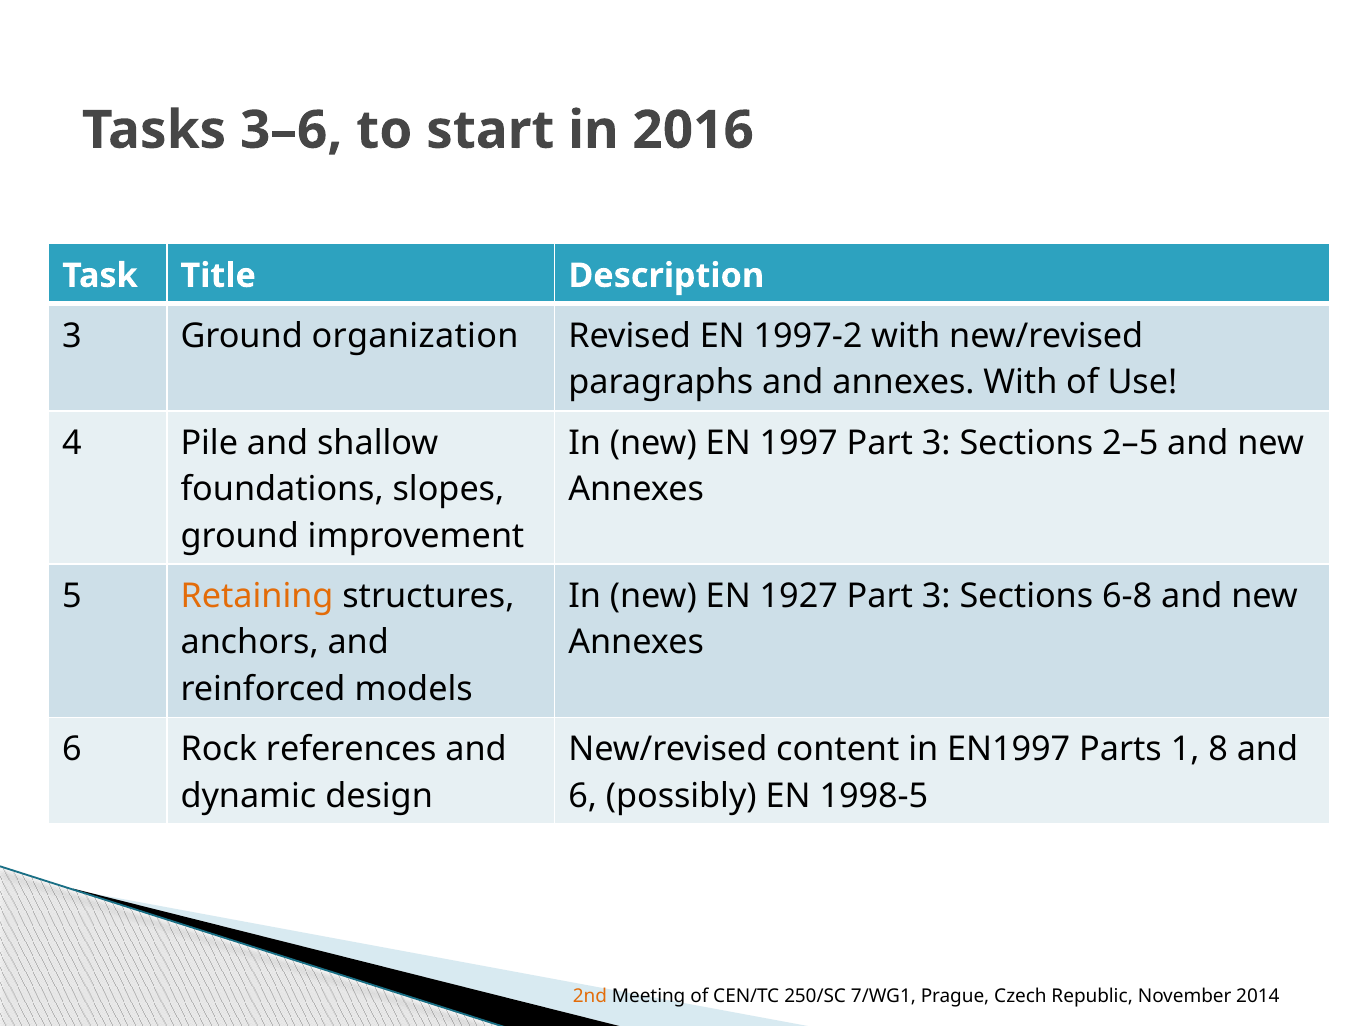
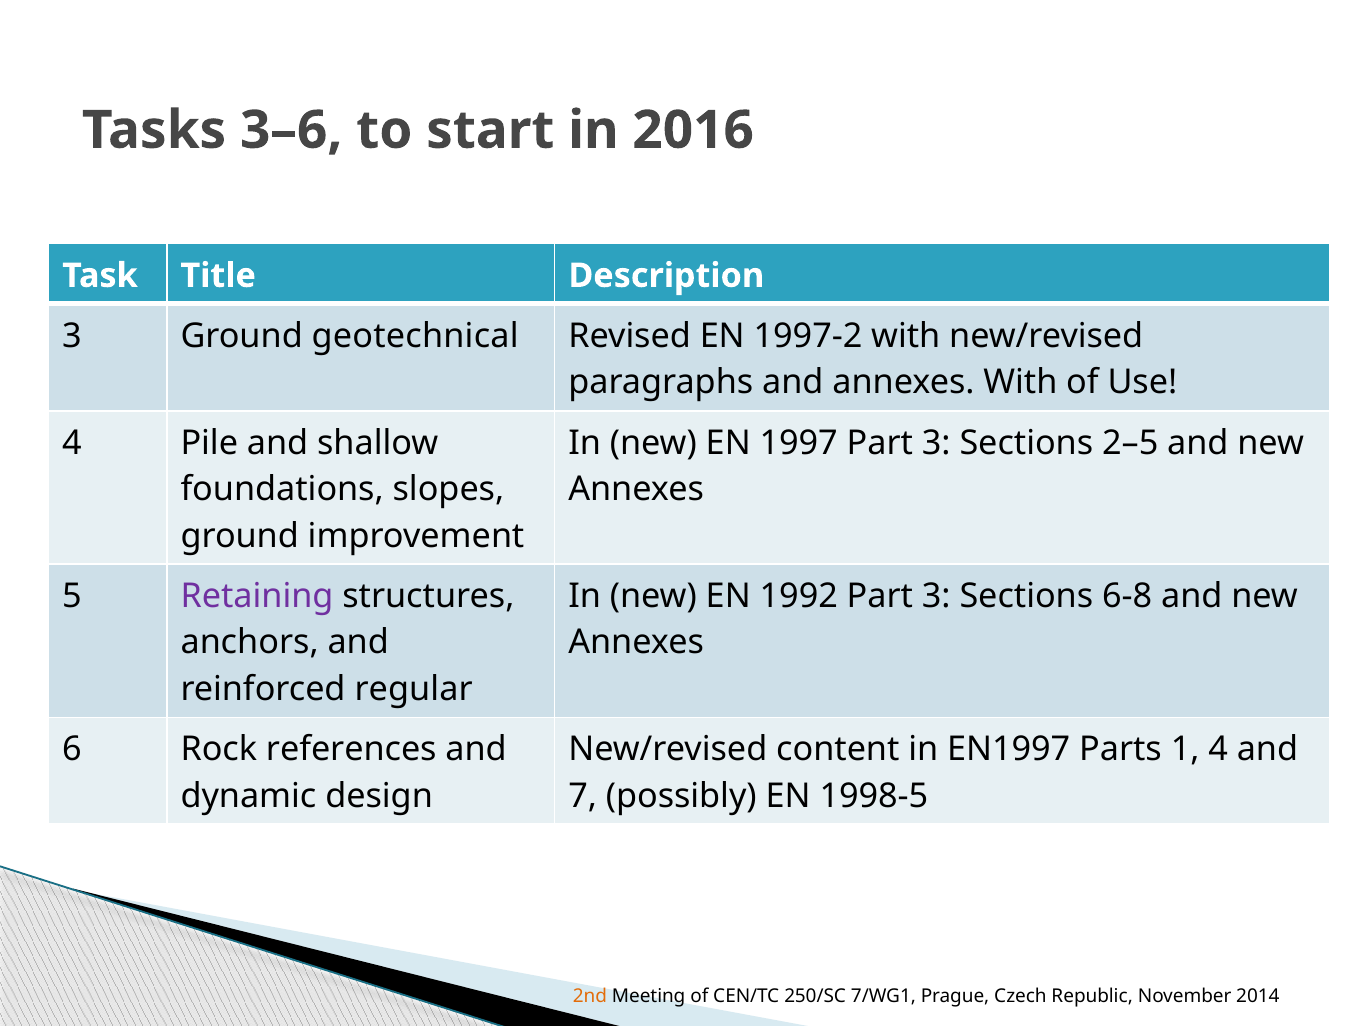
organization: organization -> geotechnical
Retaining colour: orange -> purple
1927: 1927 -> 1992
models: models -> regular
1 8: 8 -> 4
6 at (583, 796): 6 -> 7
